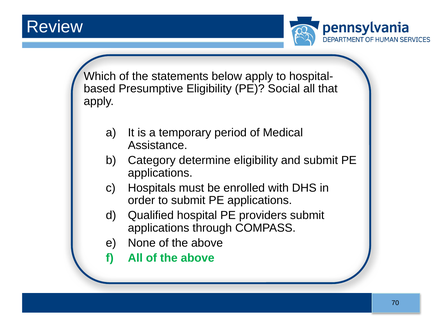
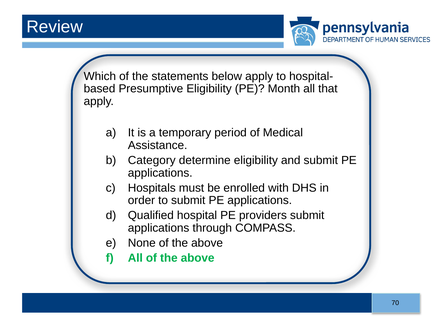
Social: Social -> Month
